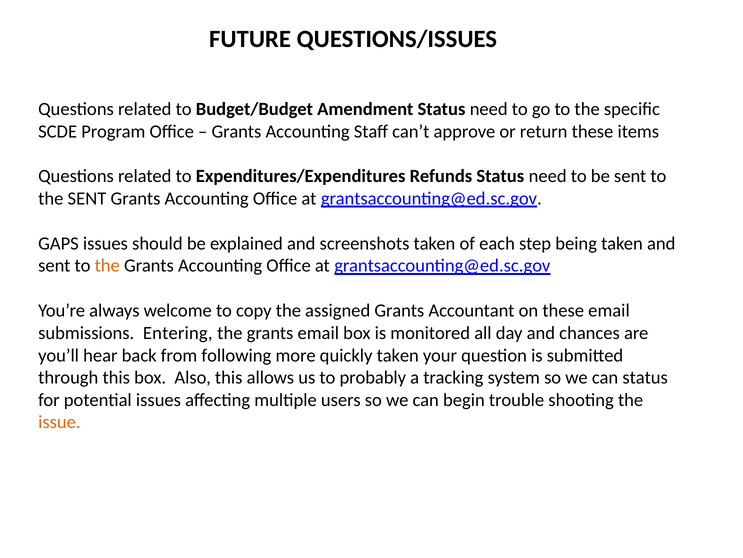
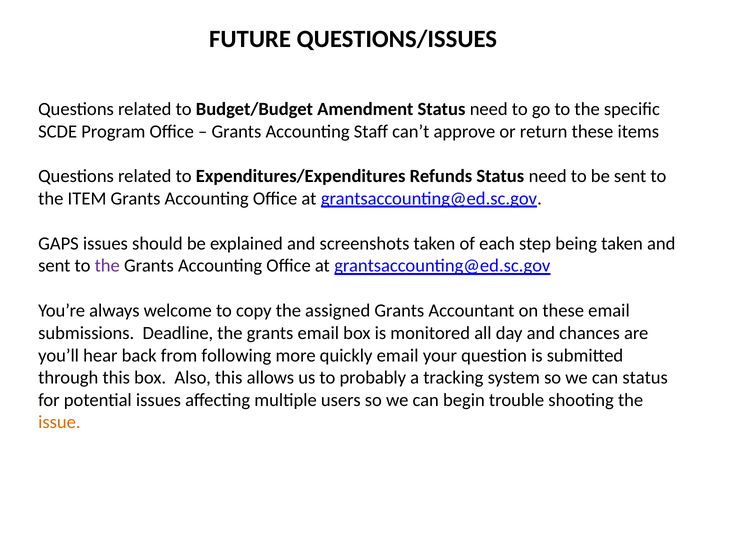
the SENT: SENT -> ITEM
the at (107, 265) colour: orange -> purple
Entering: Entering -> Deadline
quickly taken: taken -> email
